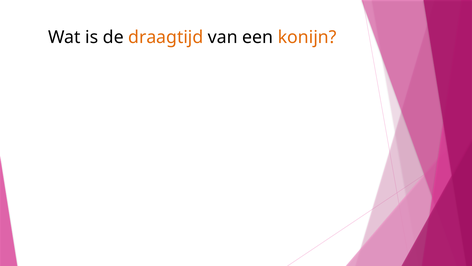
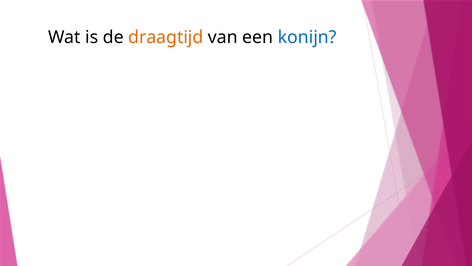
konijn colour: orange -> blue
